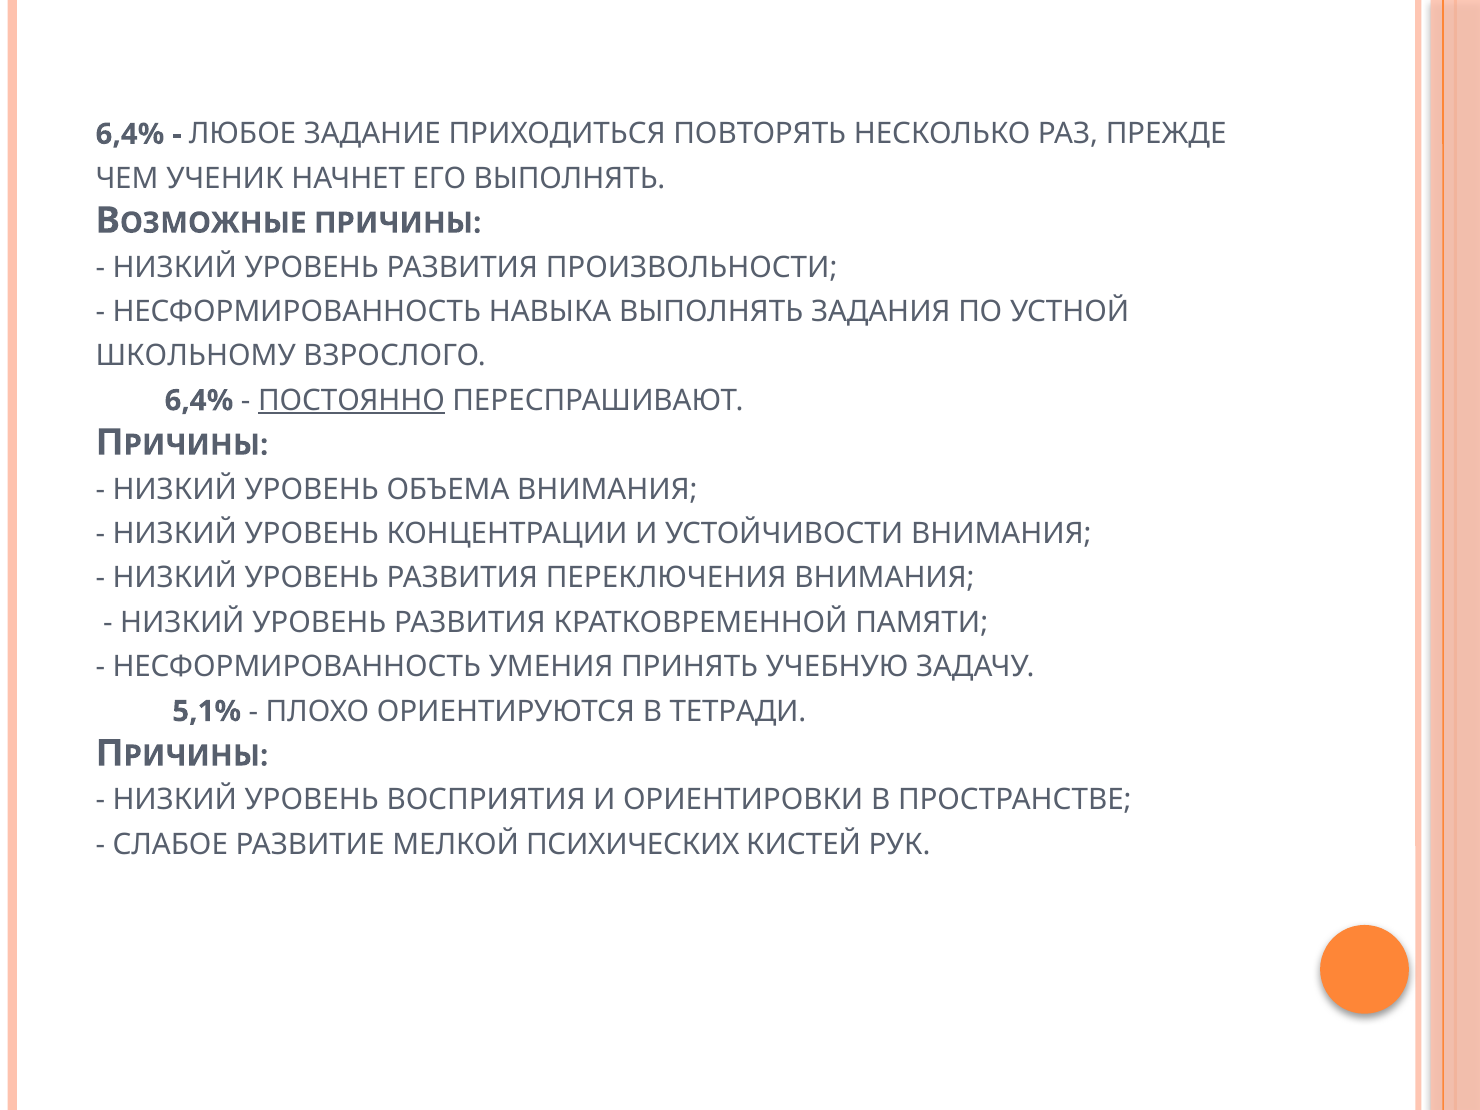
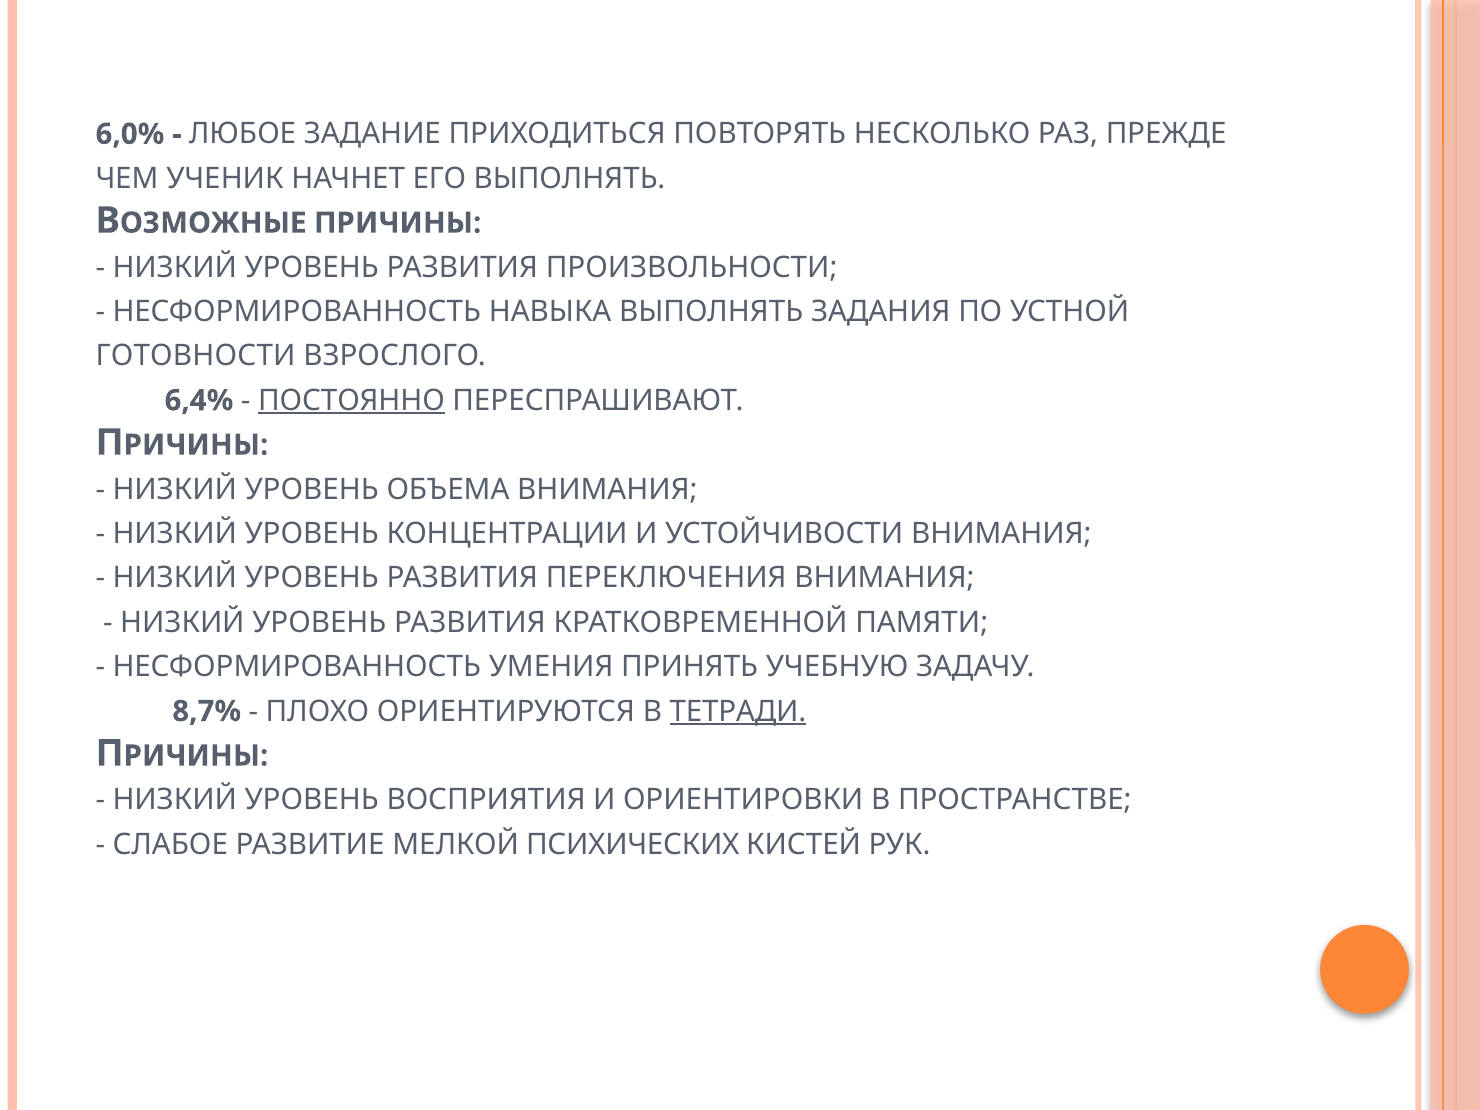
6,4% at (130, 134): 6,4% -> 6,0%
ШКОЛЬНОМУ: ШКОЛЬНОМУ -> ГОТОВНОСТИ
5,1%: 5,1% -> 8,7%
ТЕТРАДИ underline: none -> present
